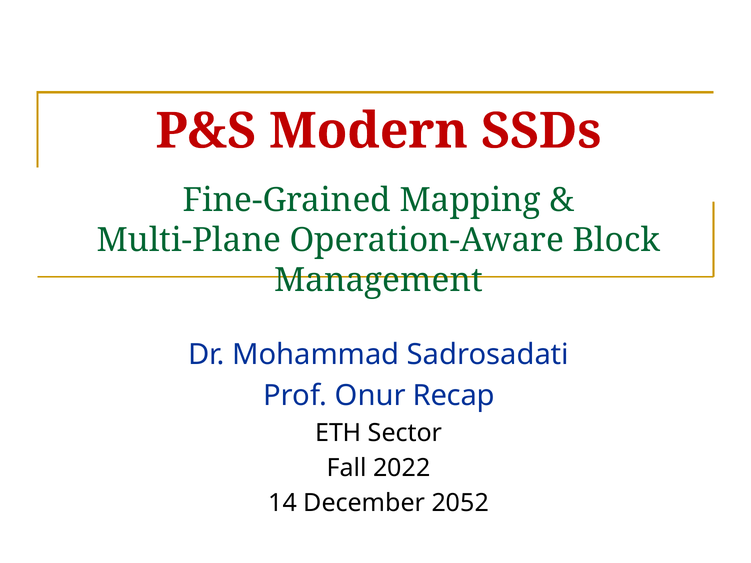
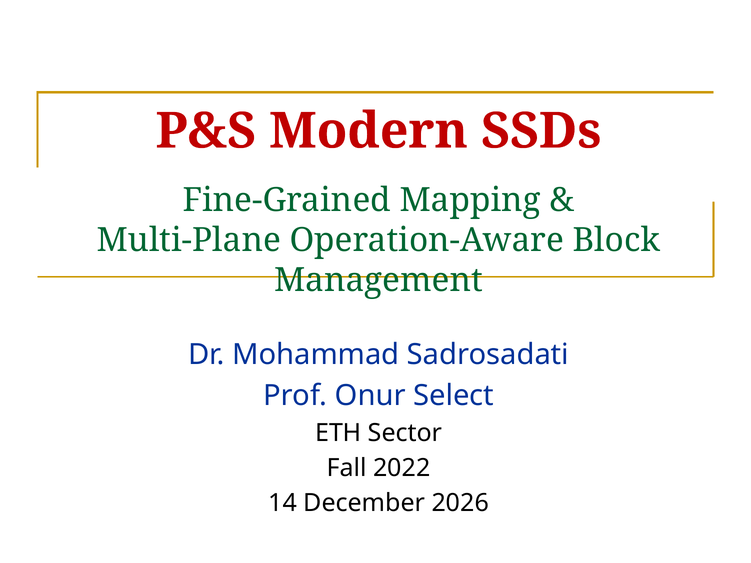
Recap: Recap -> Select
2052: 2052 -> 2026
